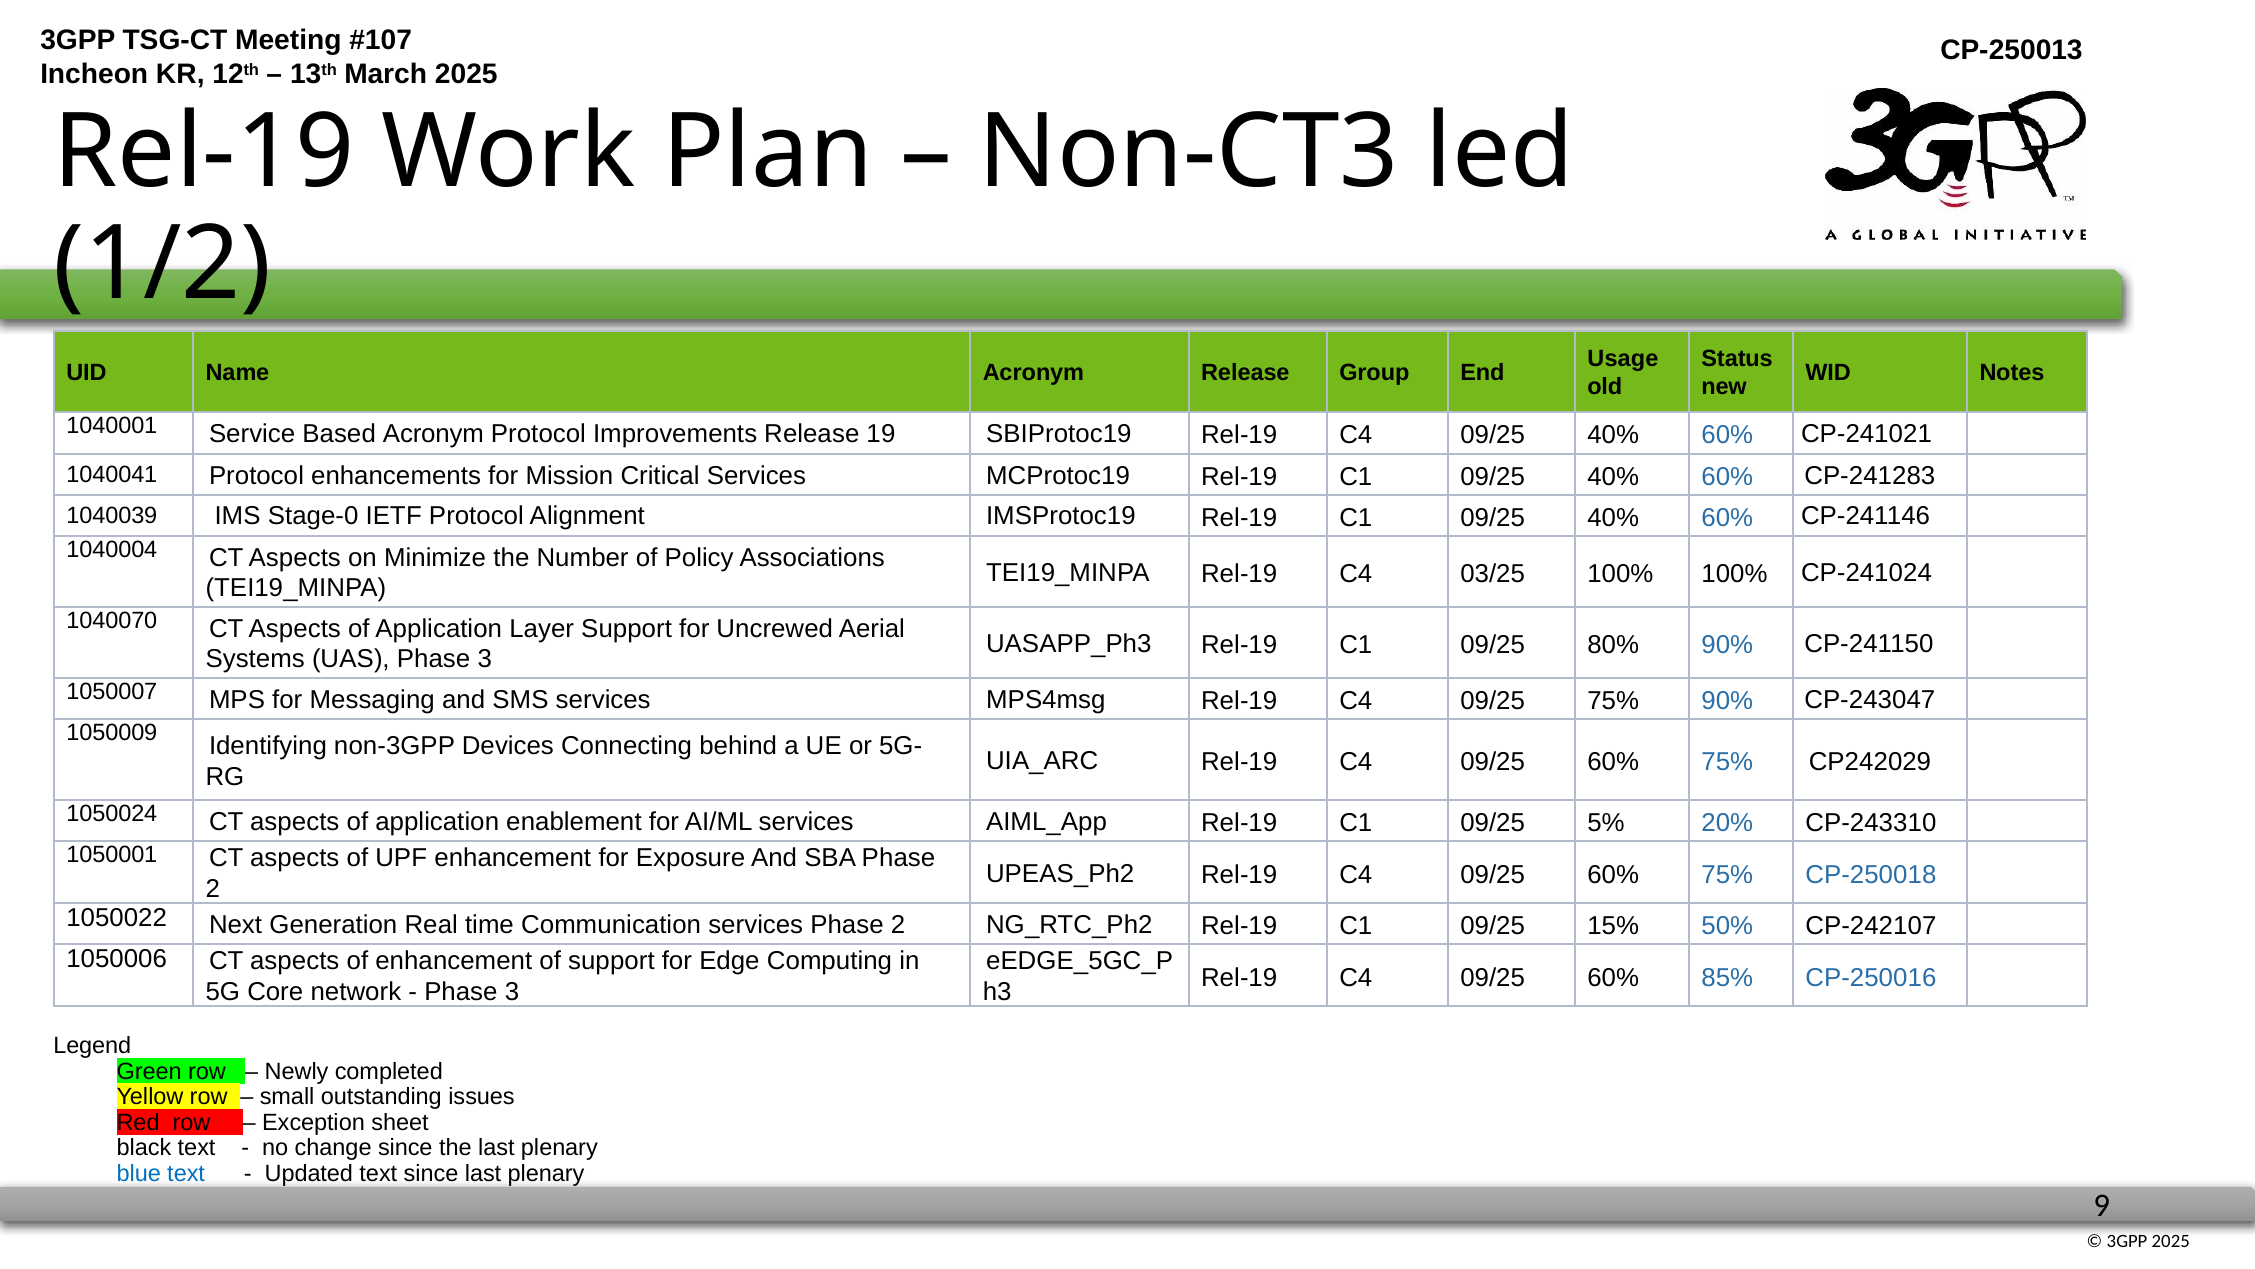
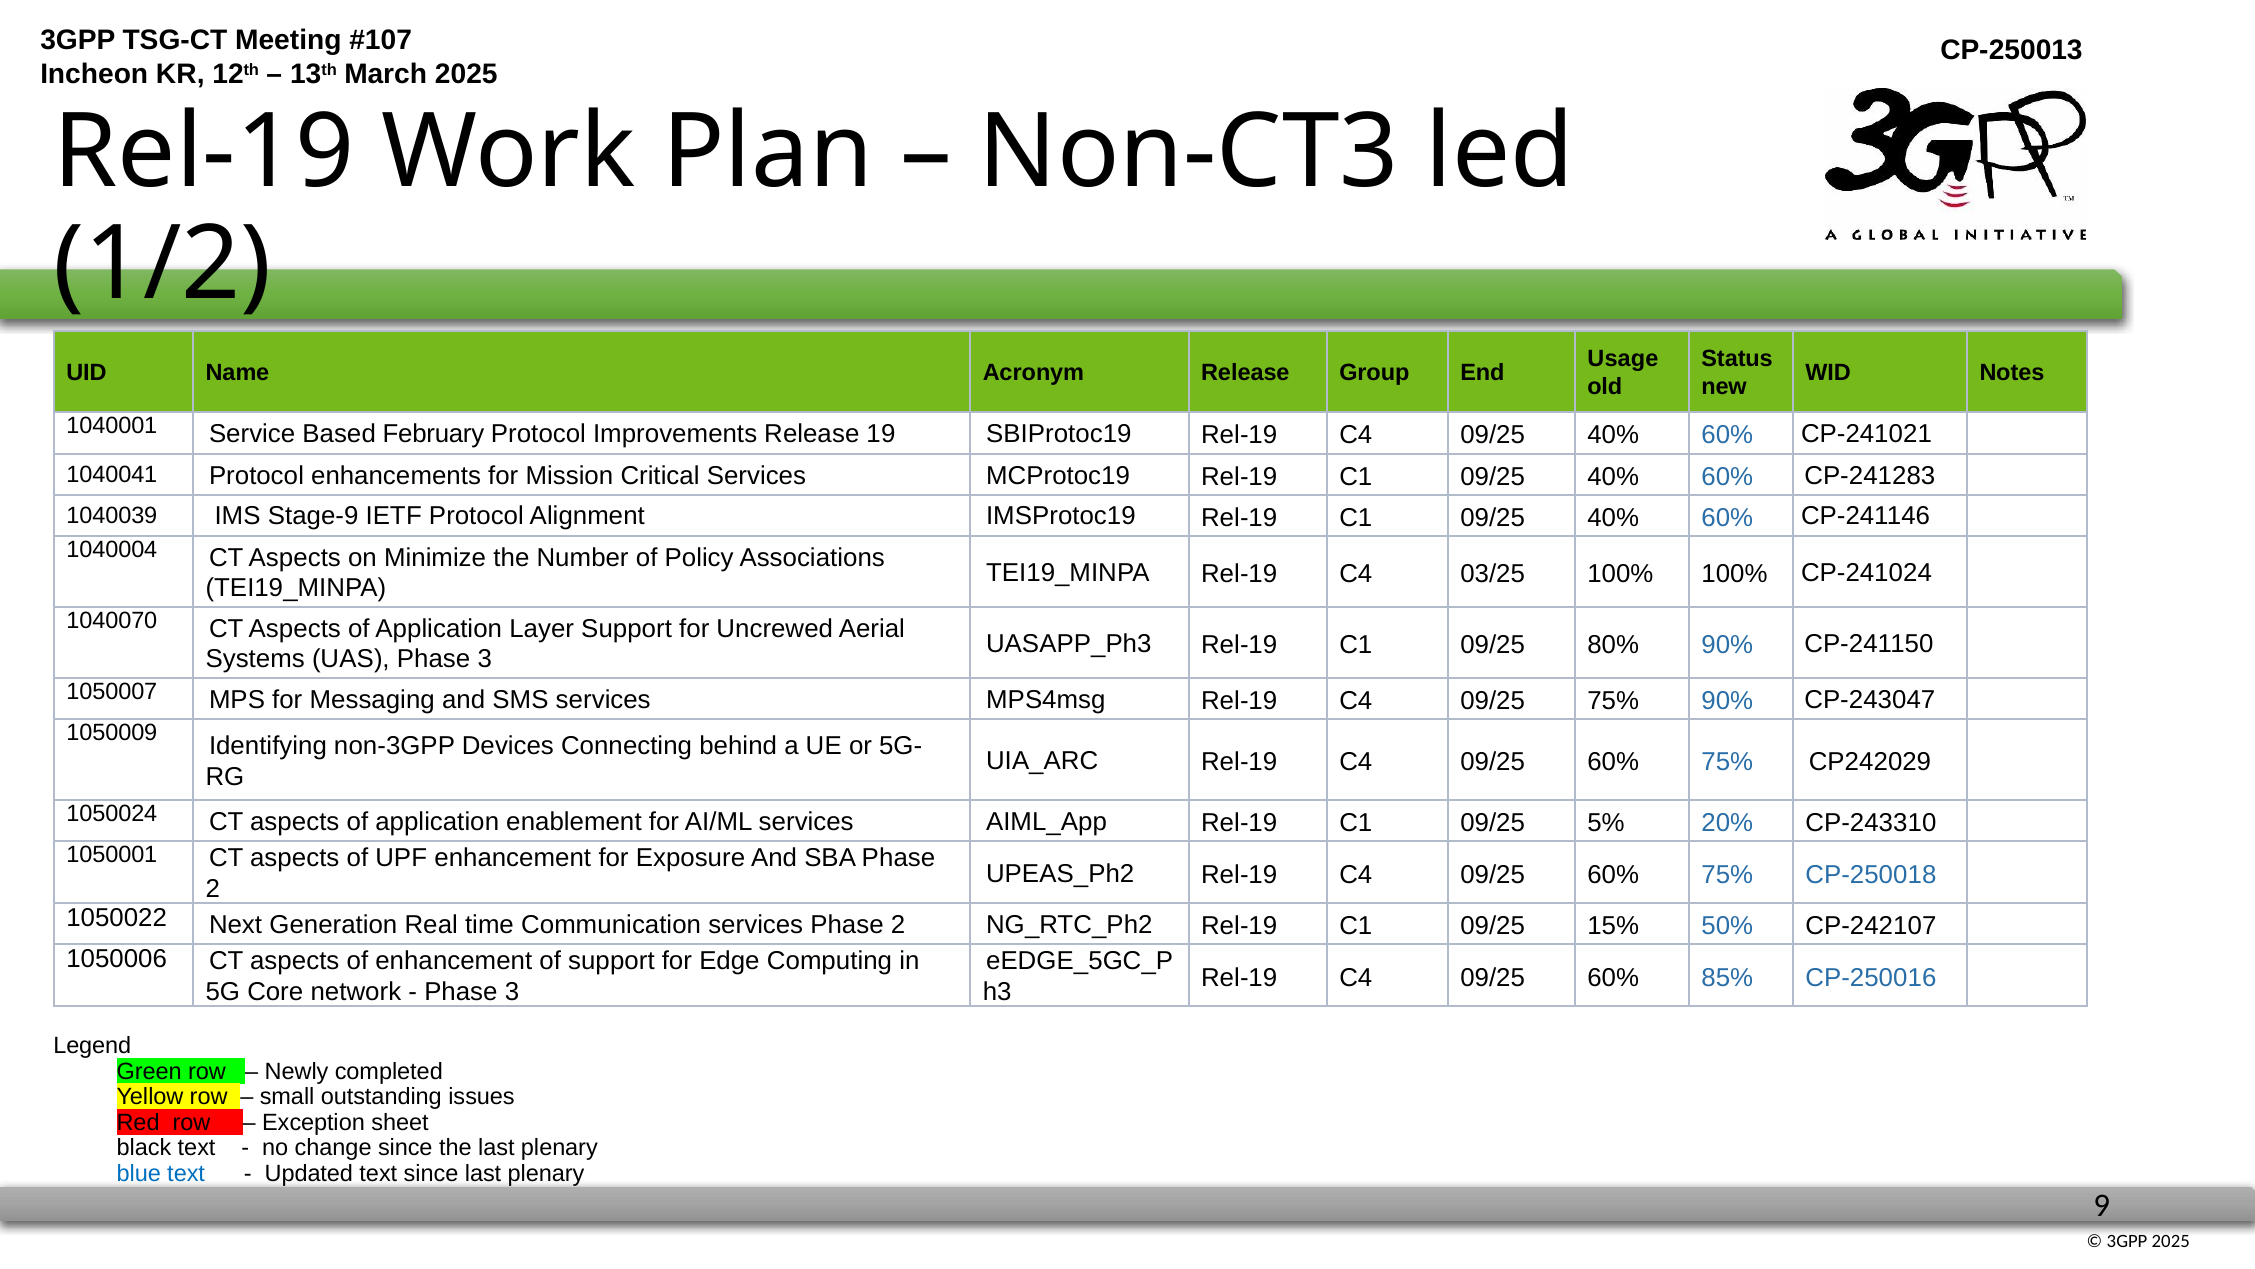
Based Acronym: Acronym -> February
Stage-0: Stage-0 -> Stage-9
